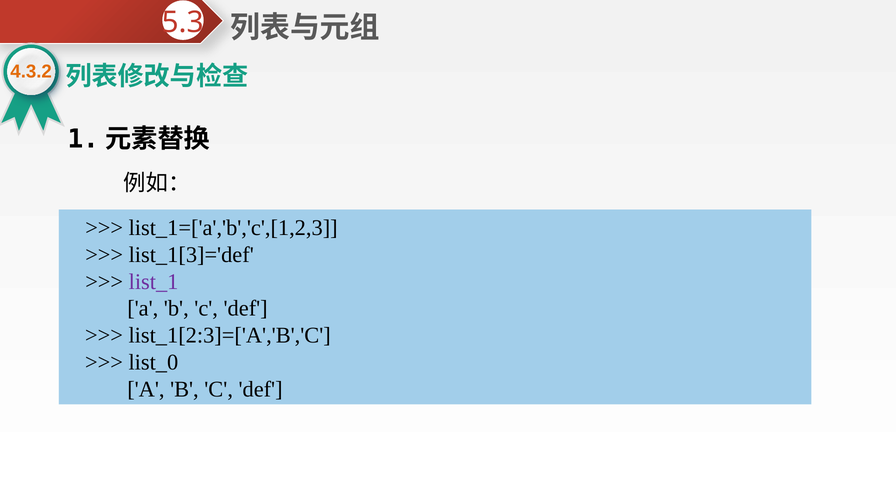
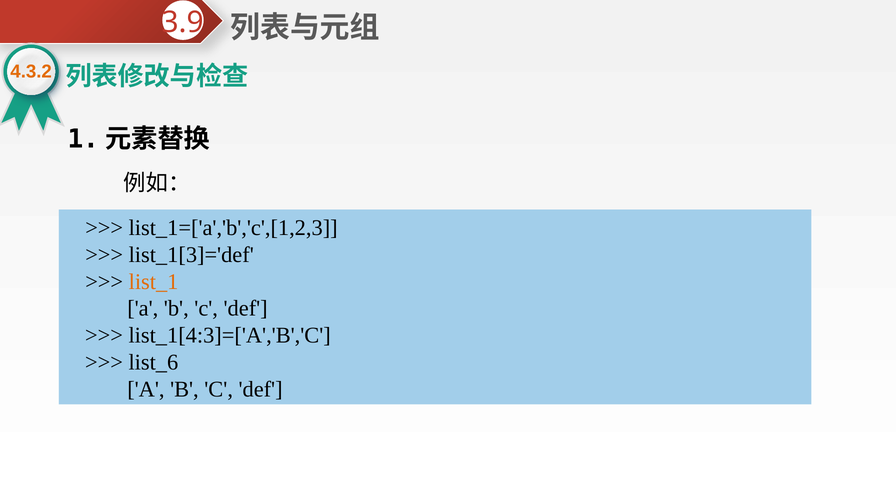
5.3: 5.3 -> 3.9
list_1 colour: purple -> orange
list_1[2:3]=['A','B','C: list_1[2:3]=['A','B','C -> list_1[4:3]=['A','B','C
list_0: list_0 -> list_6
